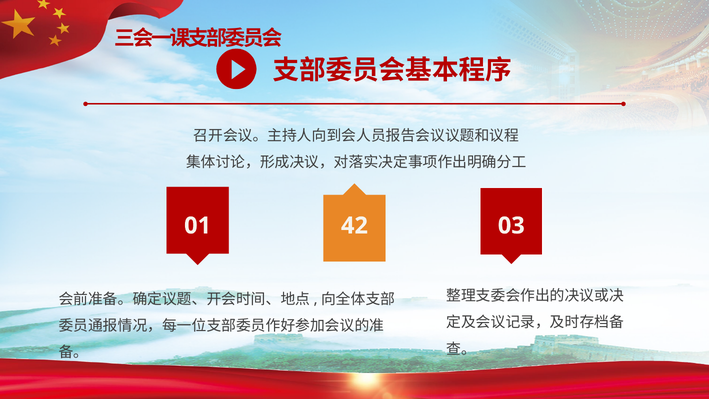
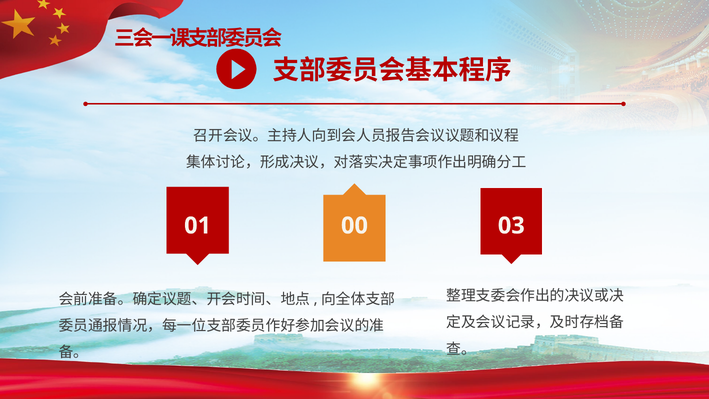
42: 42 -> 00
